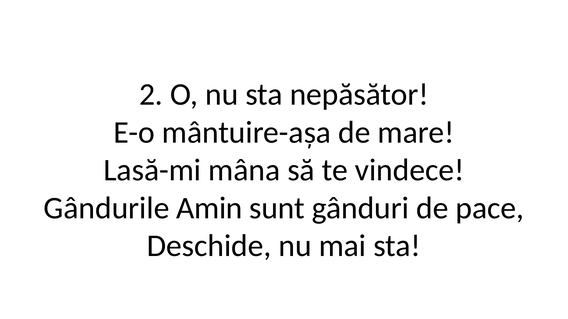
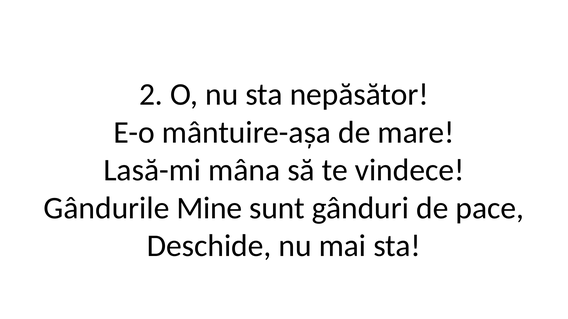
Amin: Amin -> Mine
